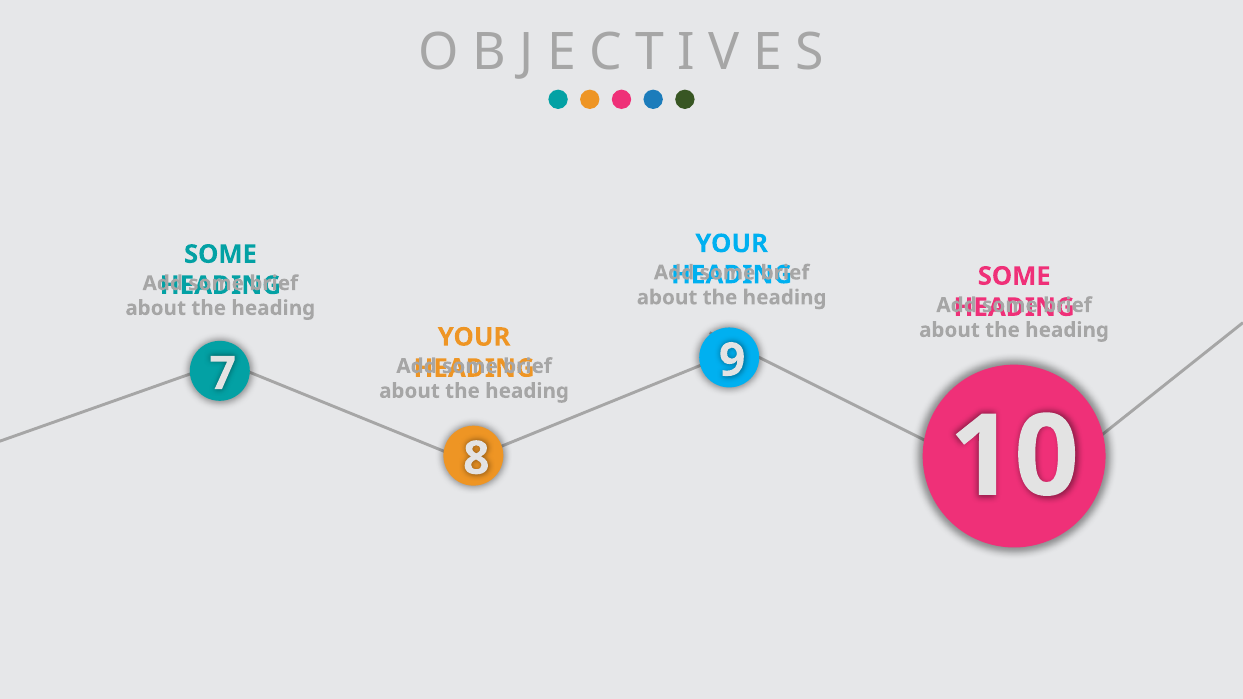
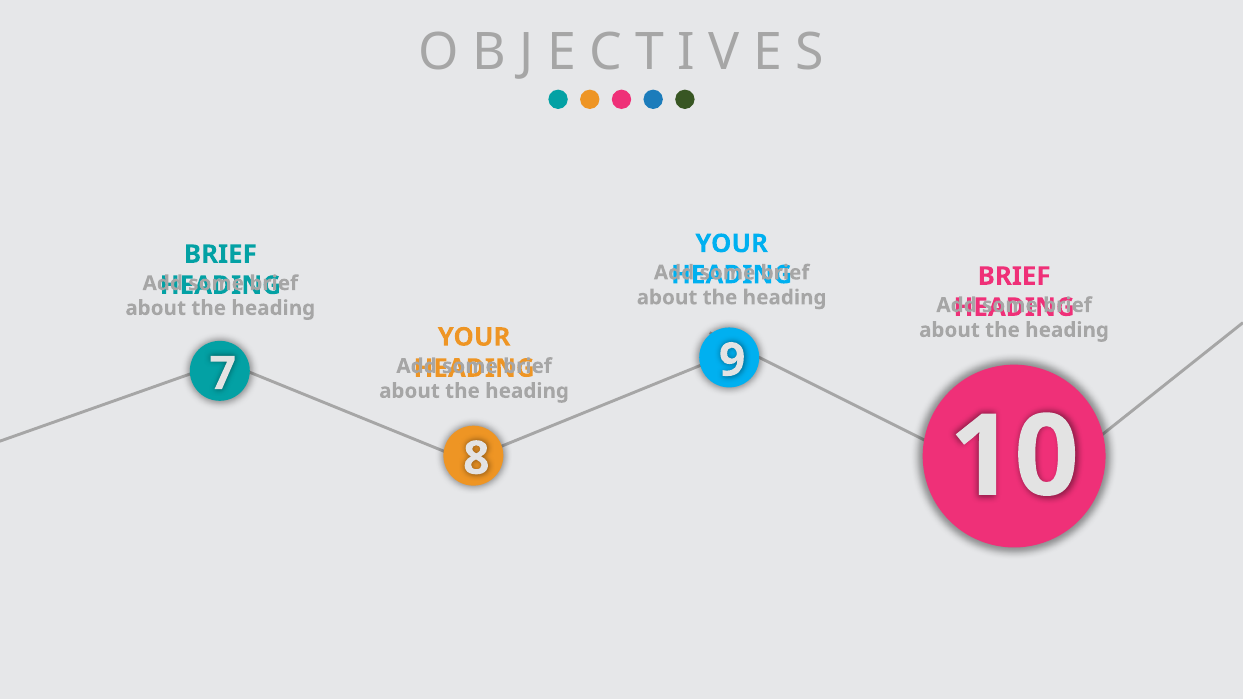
SOME at (220, 254): SOME -> BRIEF
SOME at (1014, 276): SOME -> BRIEF
